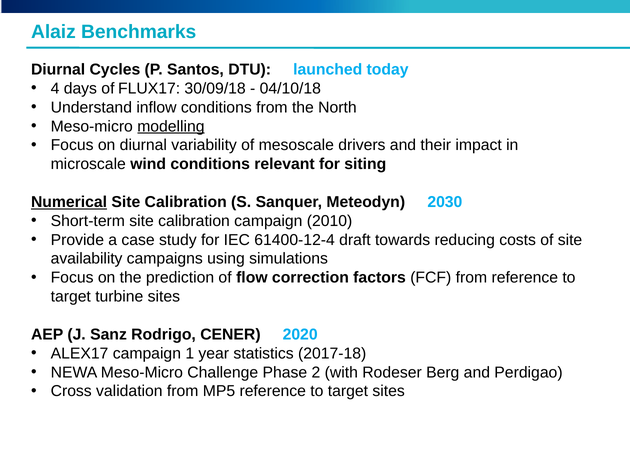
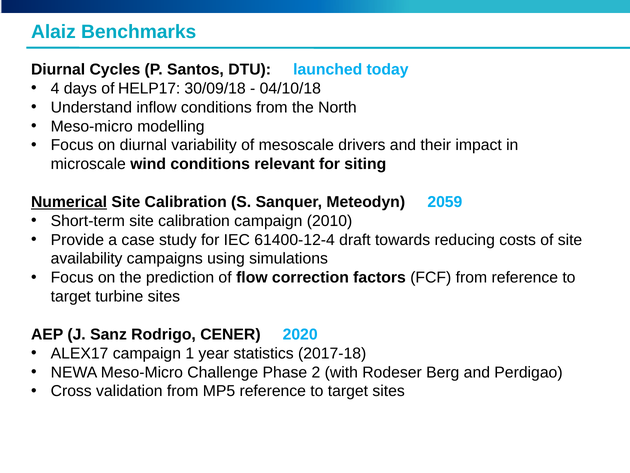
FLUX17: FLUX17 -> HELP17
modelling underline: present -> none
2030: 2030 -> 2059
